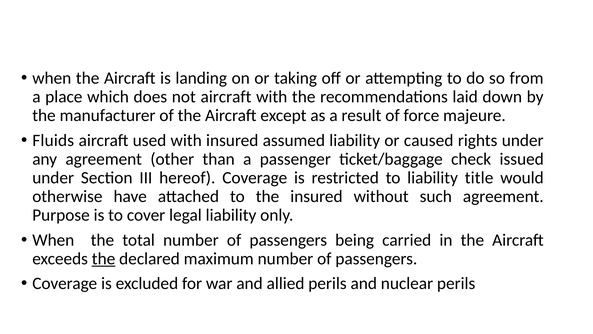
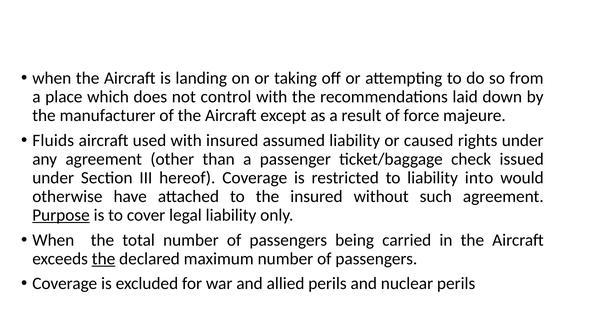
not aircraft: aircraft -> control
title: title -> into
Purpose underline: none -> present
